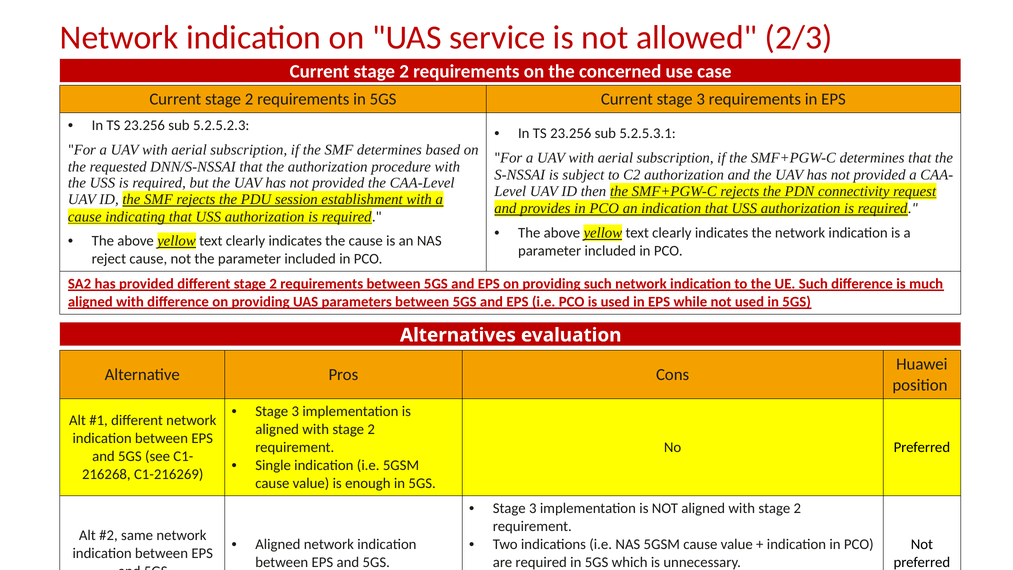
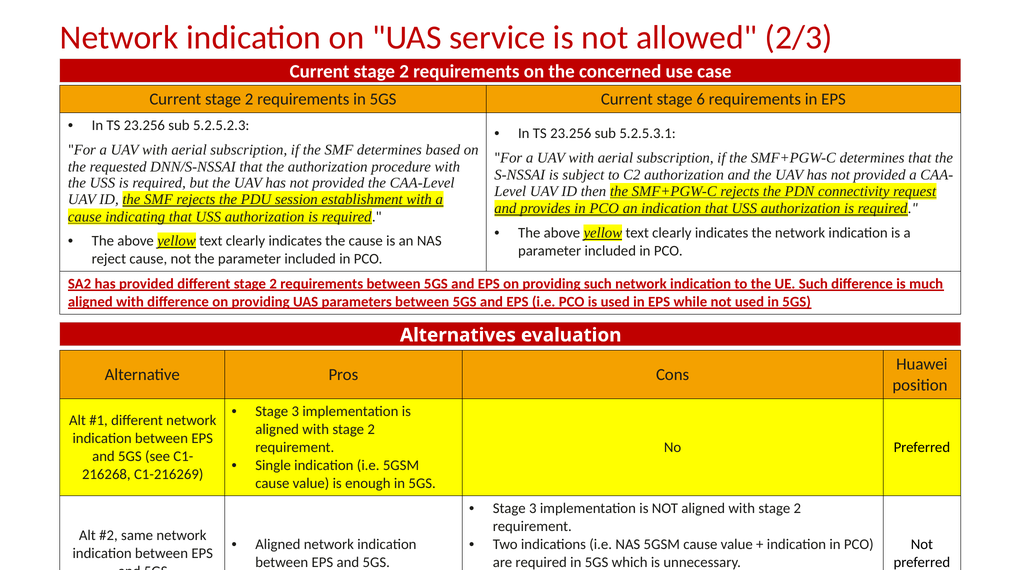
Current stage 3: 3 -> 6
